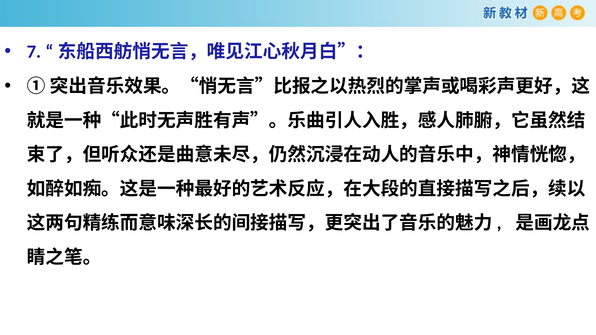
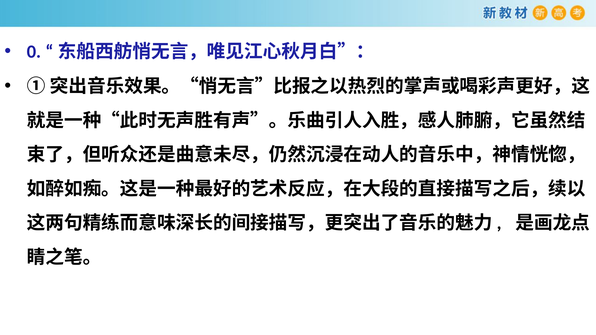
7: 7 -> 0
